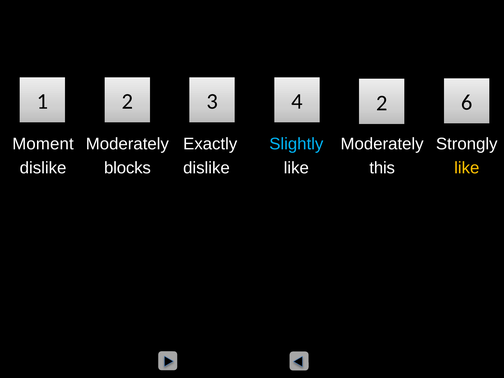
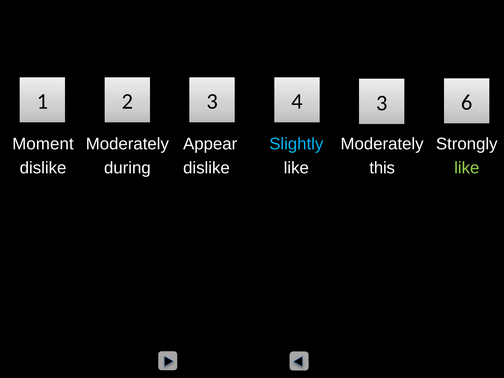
4 2: 2 -> 3
Exactly: Exactly -> Appear
blocks: blocks -> during
like at (467, 168) colour: yellow -> light green
